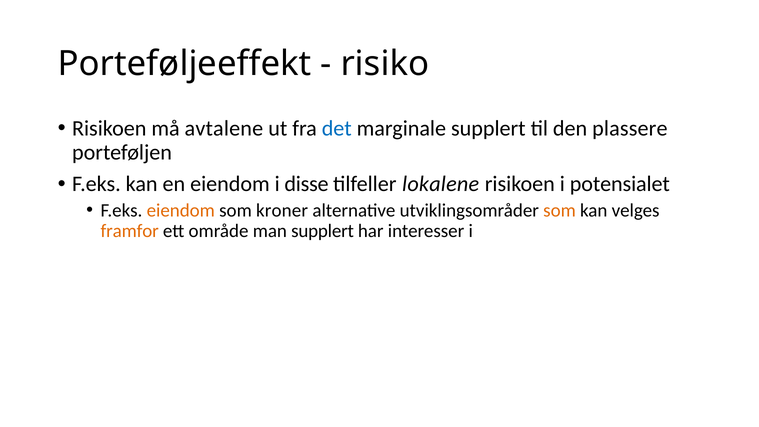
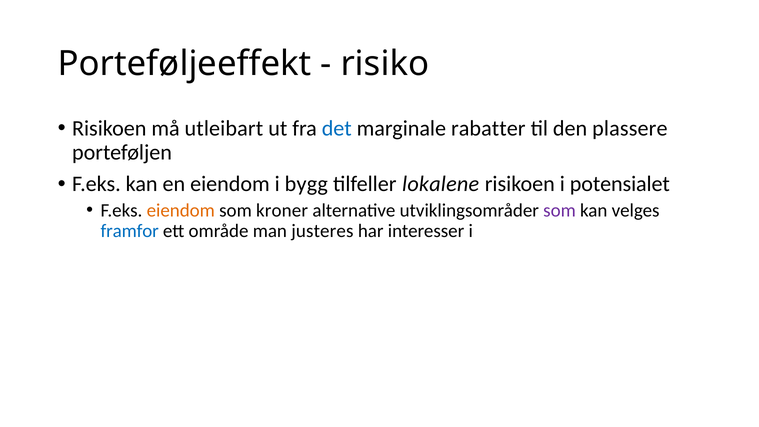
avtalene: avtalene -> utleibart
marginale supplert: supplert -> rabatter
disse: disse -> bygg
som at (559, 210) colour: orange -> purple
framfor colour: orange -> blue
man supplert: supplert -> justeres
